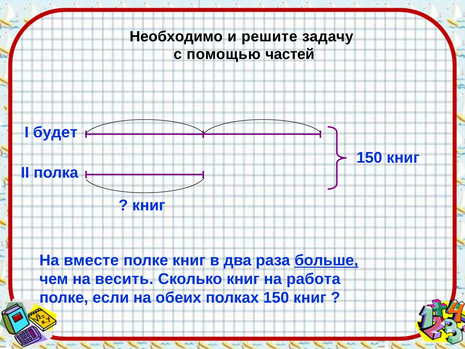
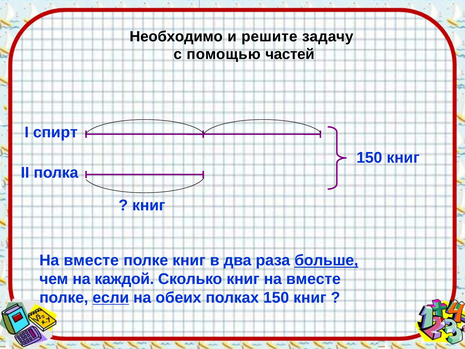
будет: будет -> спирт
весить: весить -> каждой
Сколько книг на работа: работа -> вместе
если underline: none -> present
